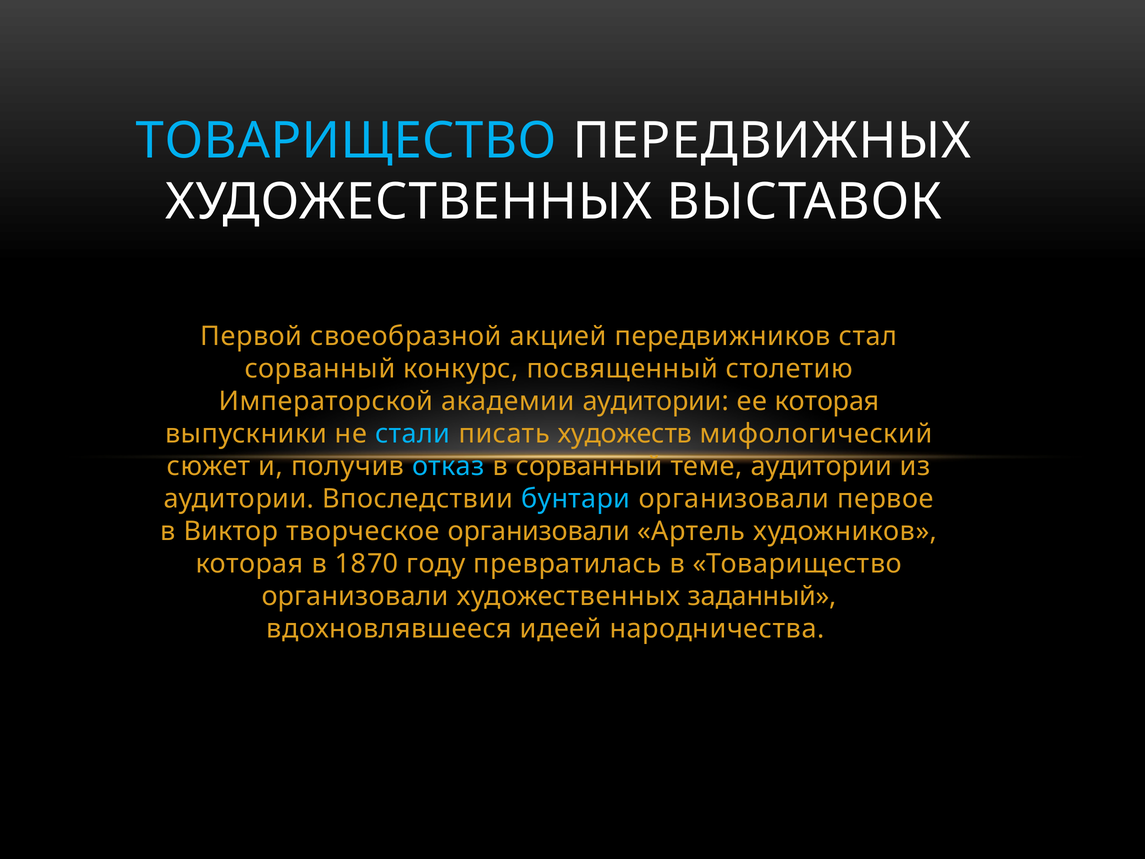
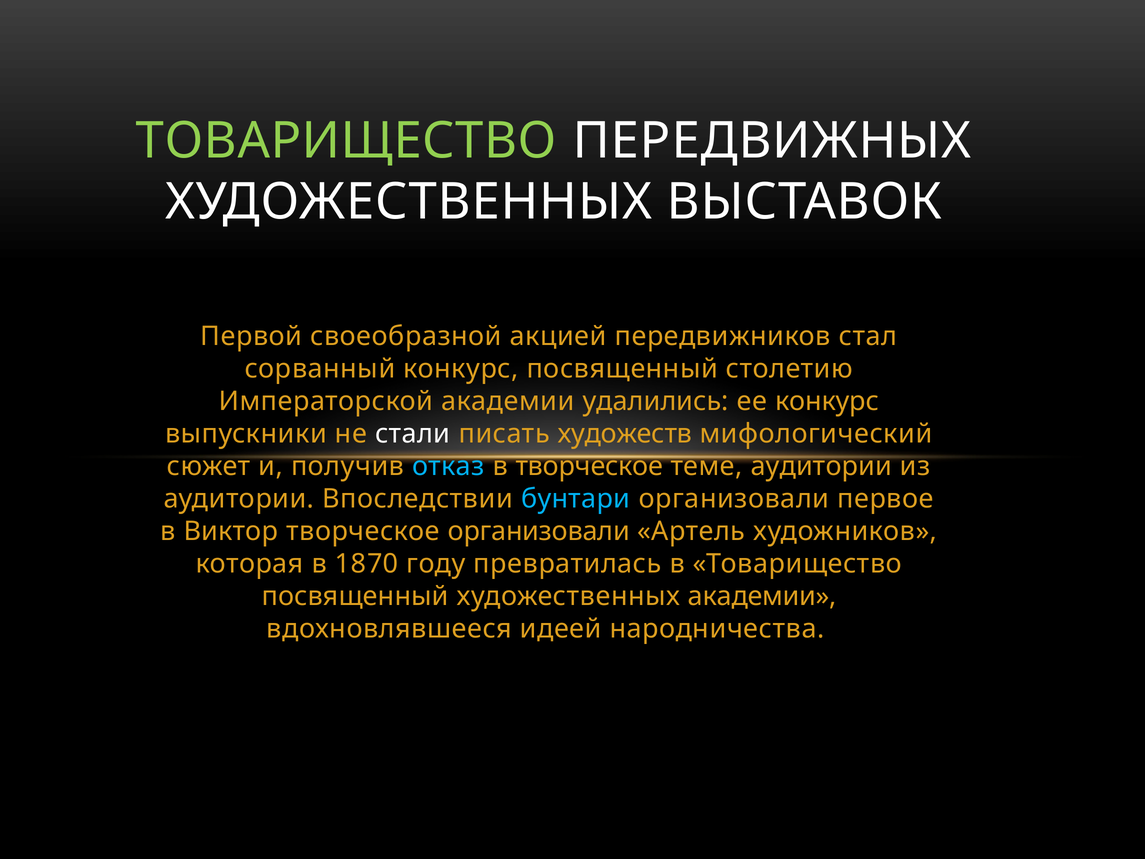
ТОВАРИЩЕСТВО at (346, 141) colour: light blue -> light green
академии аудитории: аудитории -> удалились
ее которая: которая -> конкурс
стали colour: light blue -> white
в сорванный: сорванный -> творческое
организовали at (355, 596): организовали -> посвященный
художественных заданный: заданный -> академии
